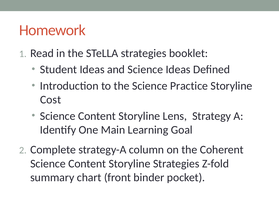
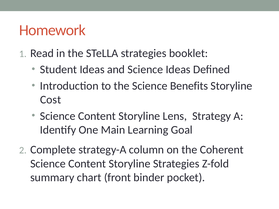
Practice: Practice -> Benefits
